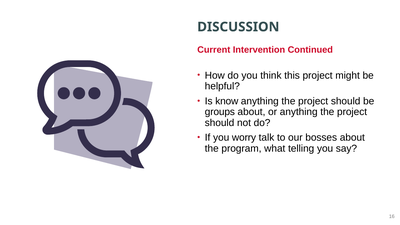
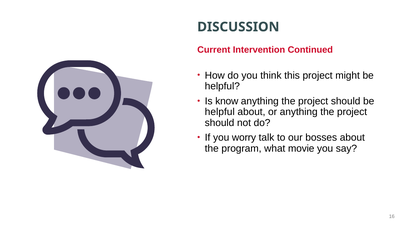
groups at (220, 112): groups -> helpful
telling: telling -> movie
